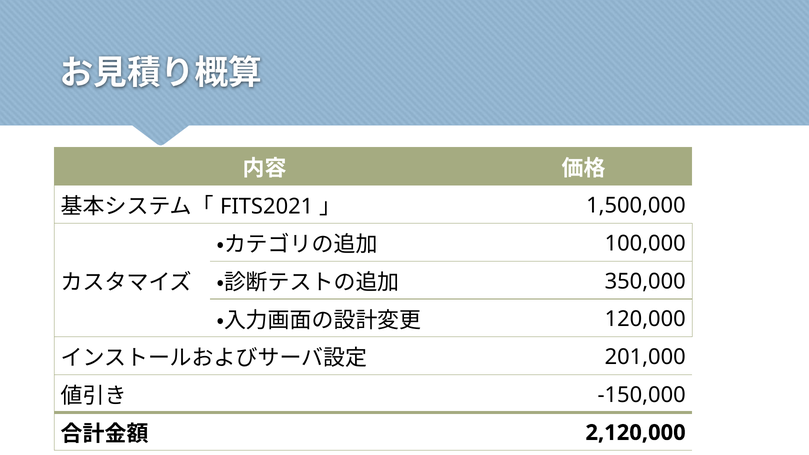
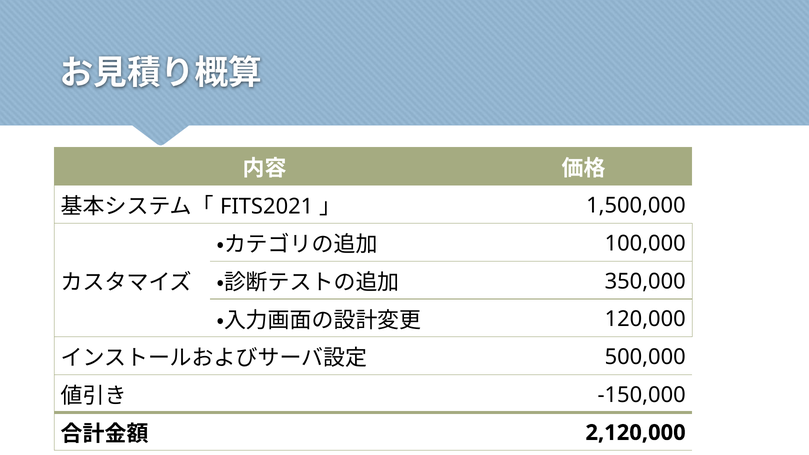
201,000: 201,000 -> 500,000
